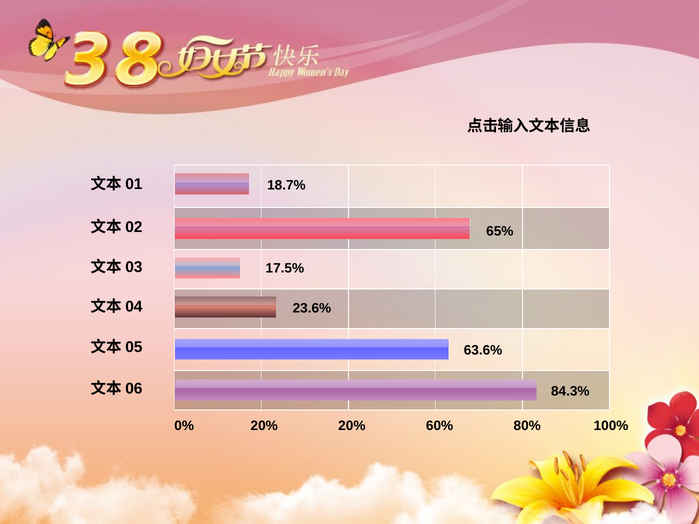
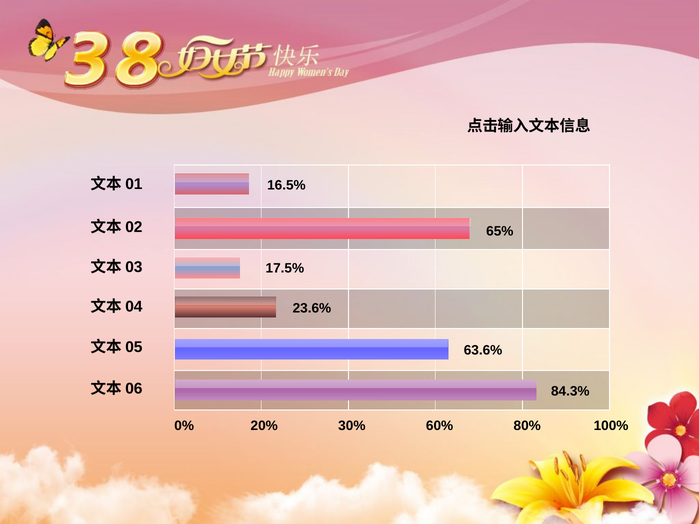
18.7%: 18.7% -> 16.5%
20% 20%: 20% -> 30%
